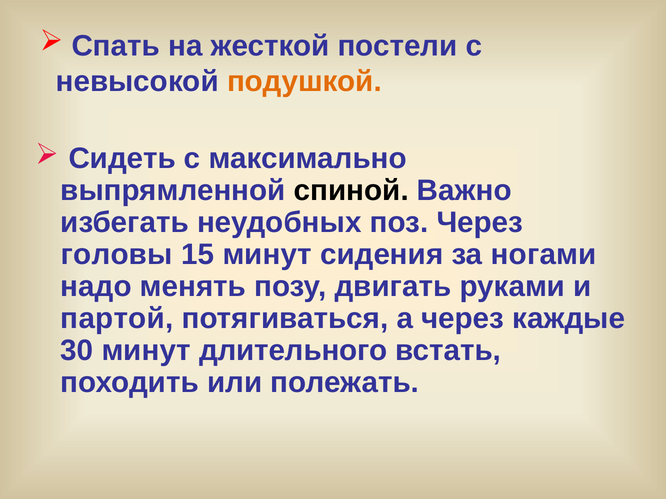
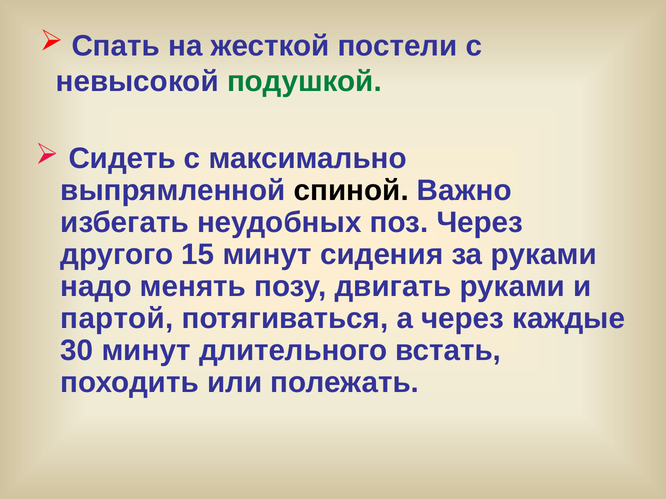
подушкой colour: orange -> green
головы: головы -> другого
за ногами: ногами -> руками
